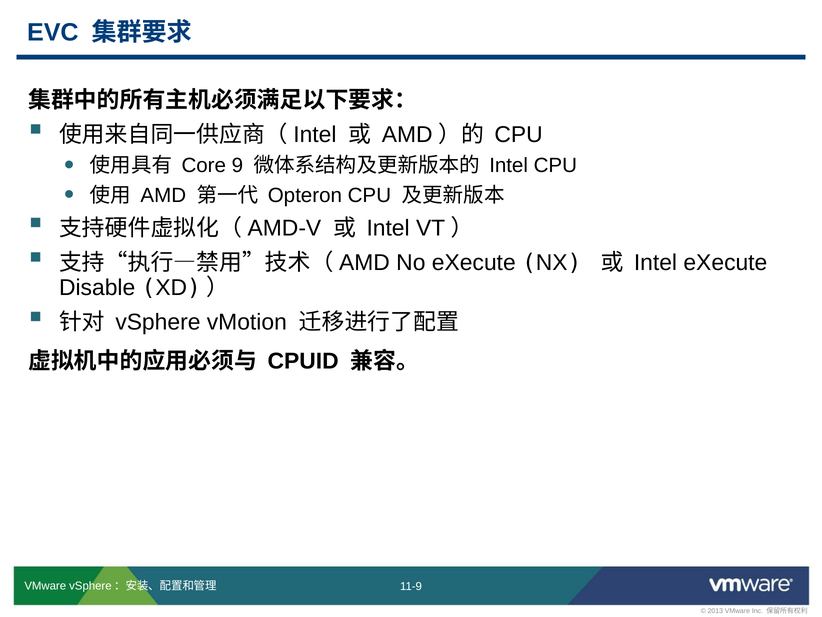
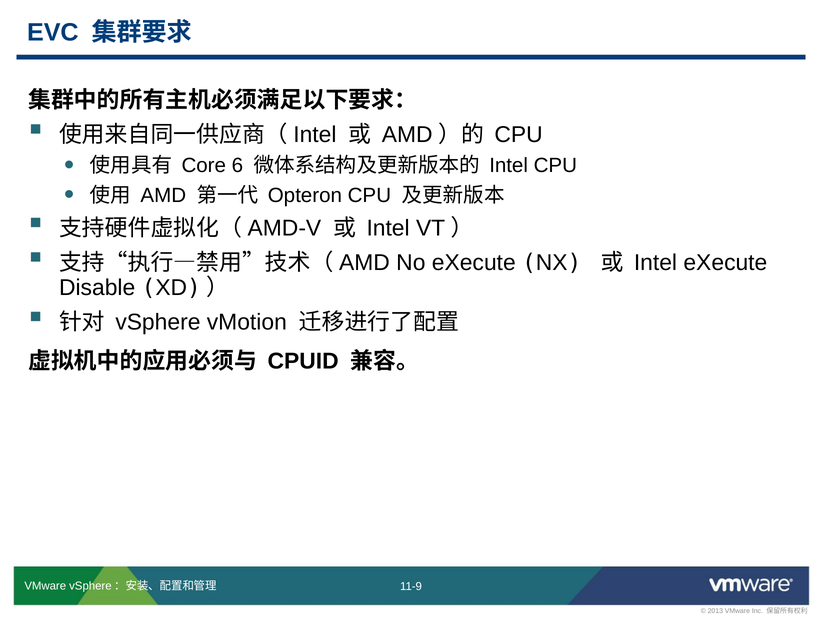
9: 9 -> 6
